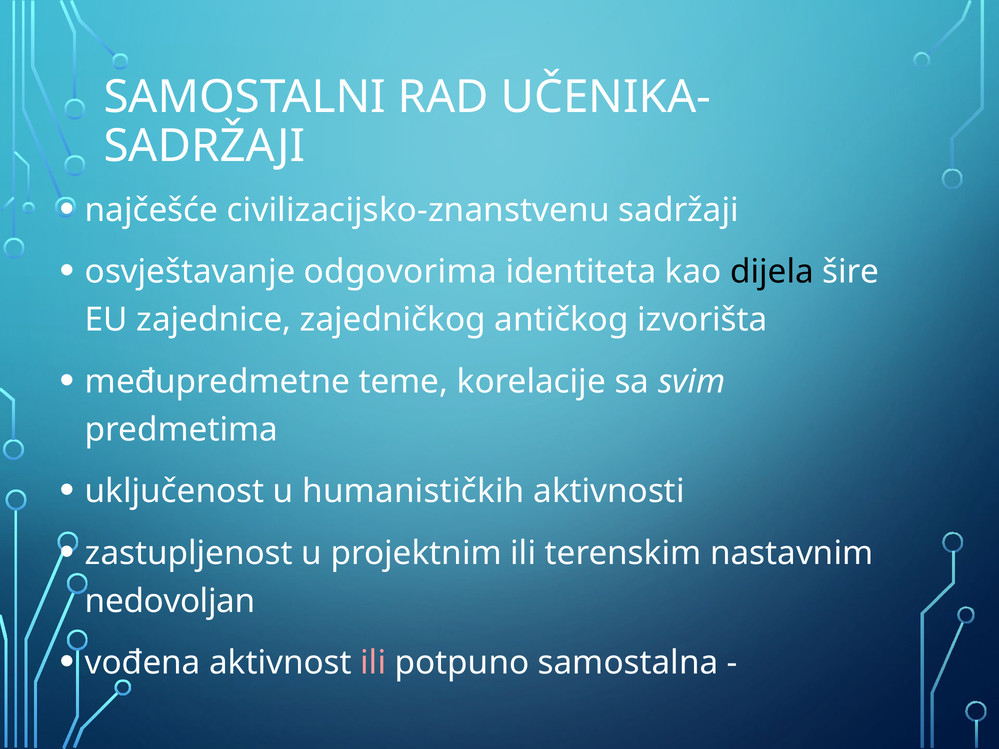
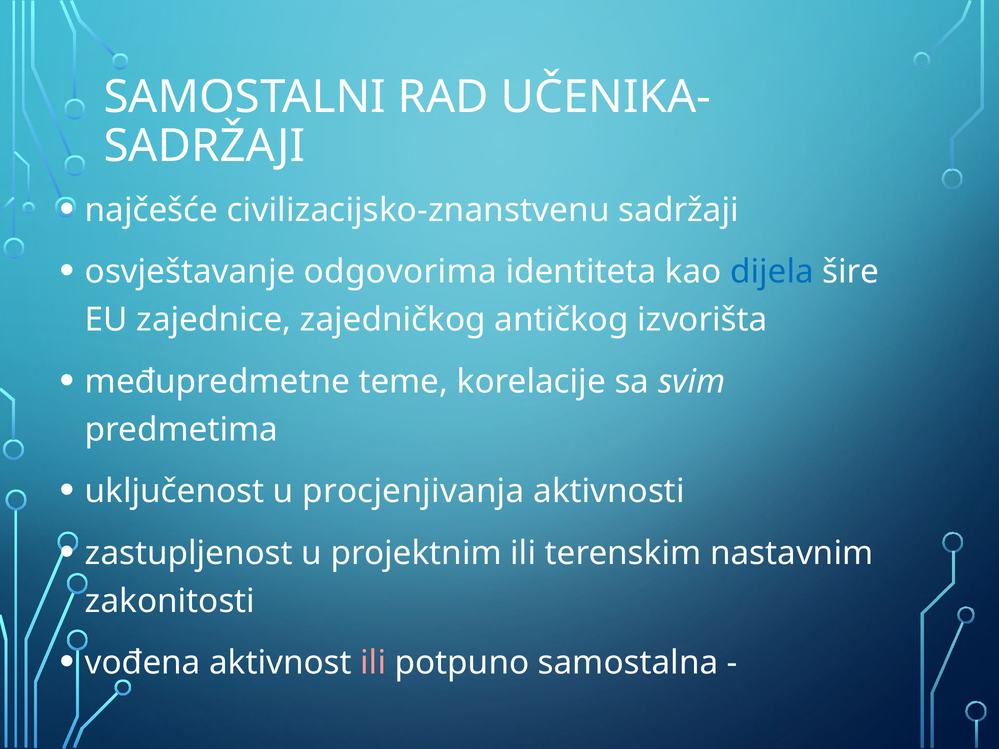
dijela colour: black -> blue
humanističkih: humanističkih -> procjenjivanja
nedovoljan: nedovoljan -> zakonitosti
